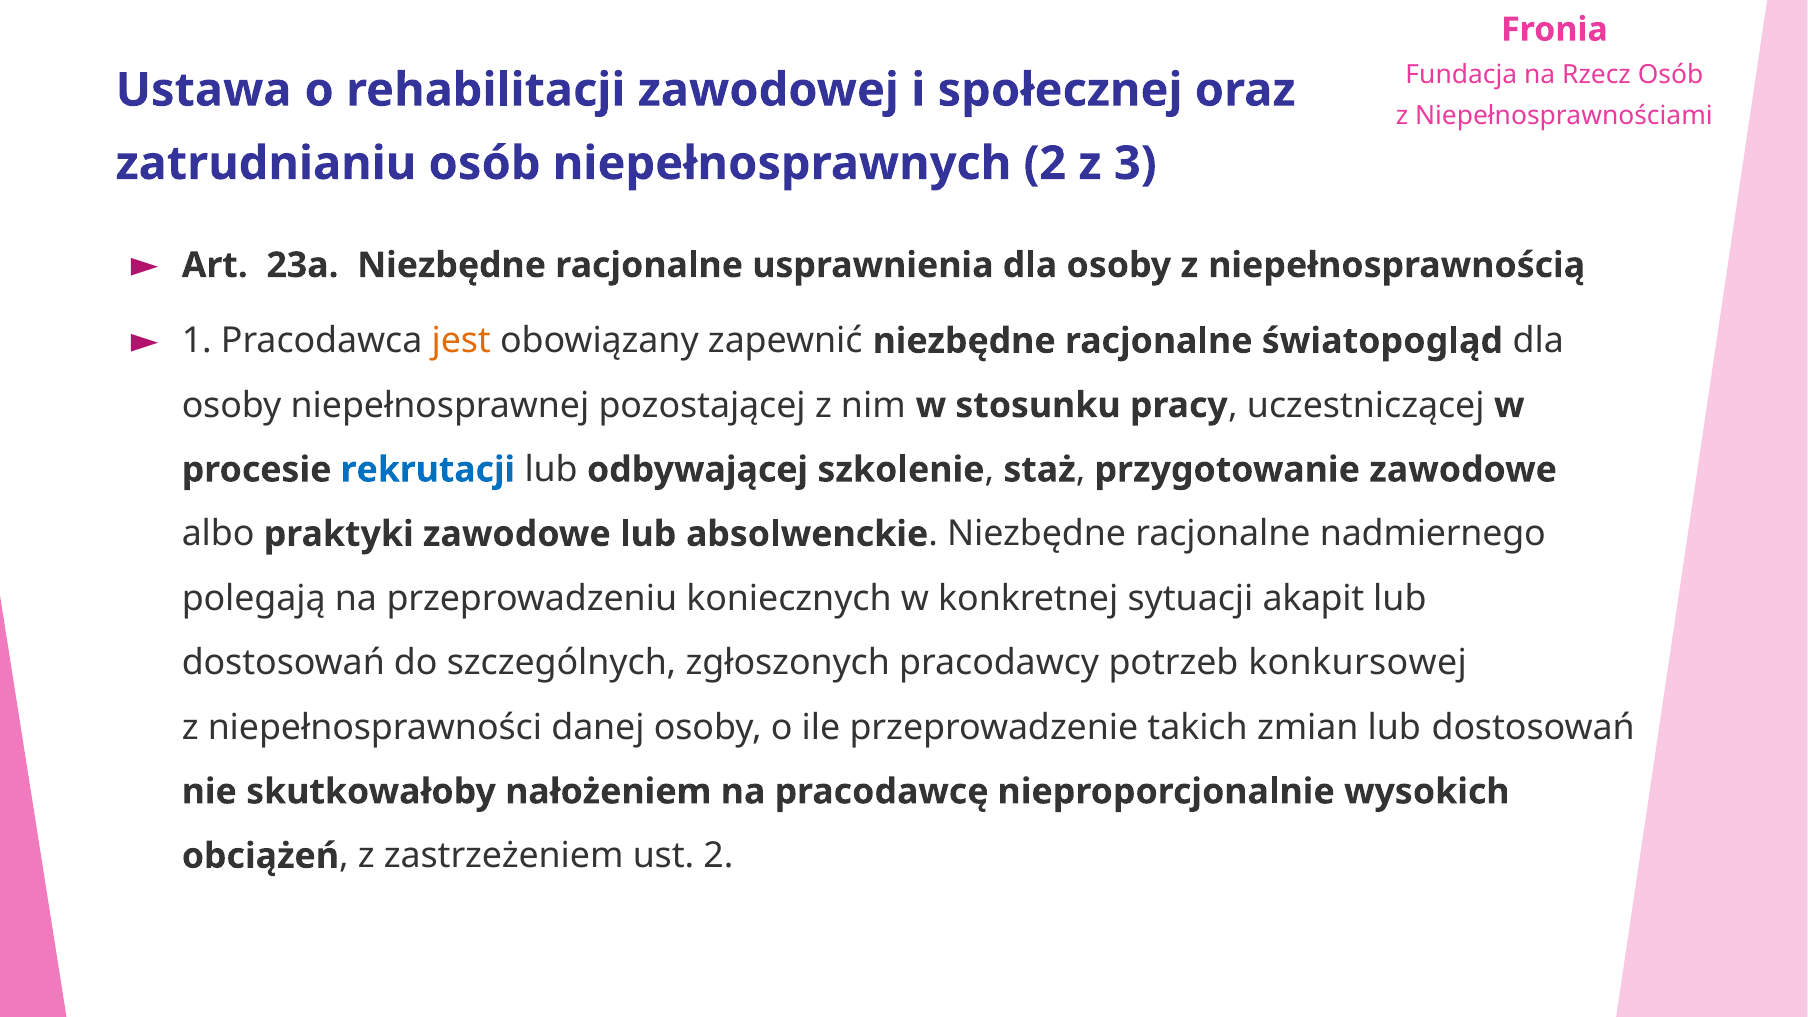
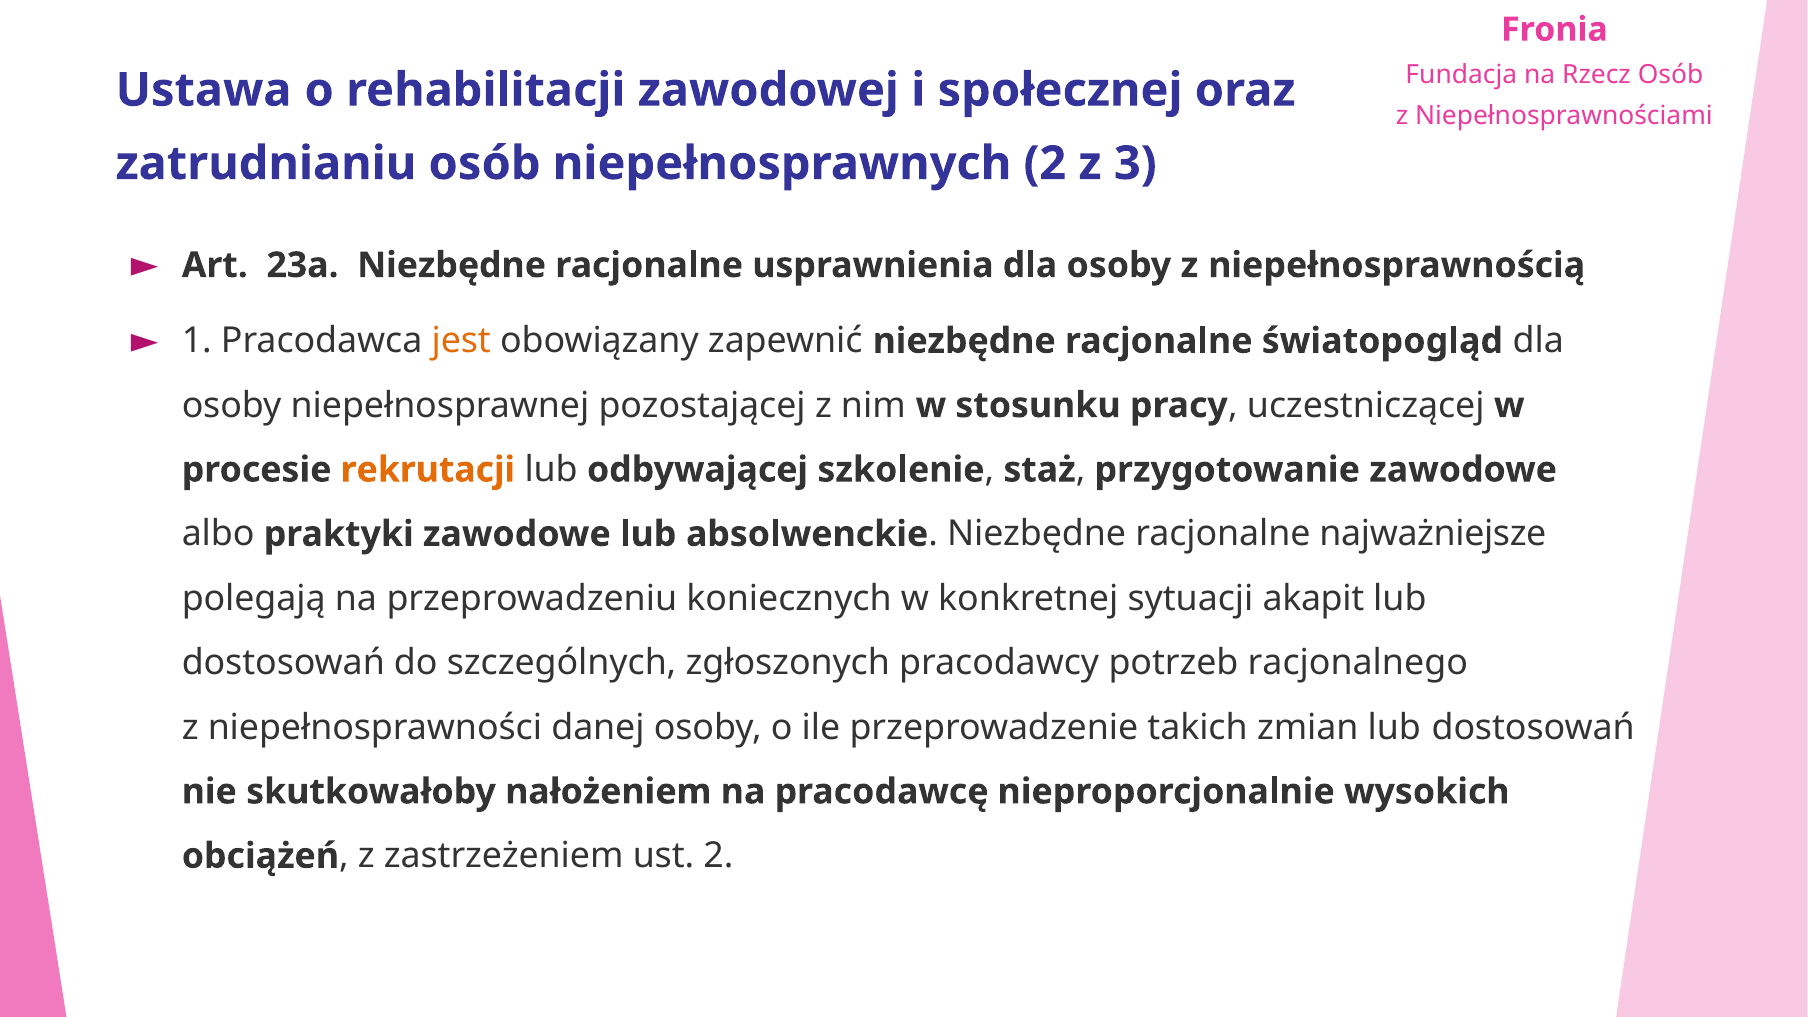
rekrutacji colour: blue -> orange
nadmiernego: nadmiernego -> najważniejsze
konkursowej: konkursowej -> racjonalnego
